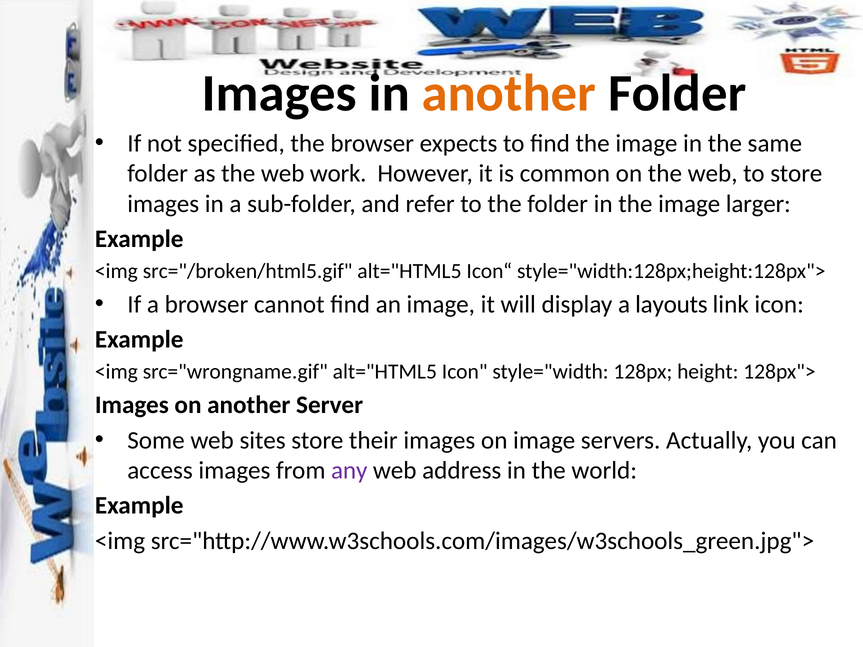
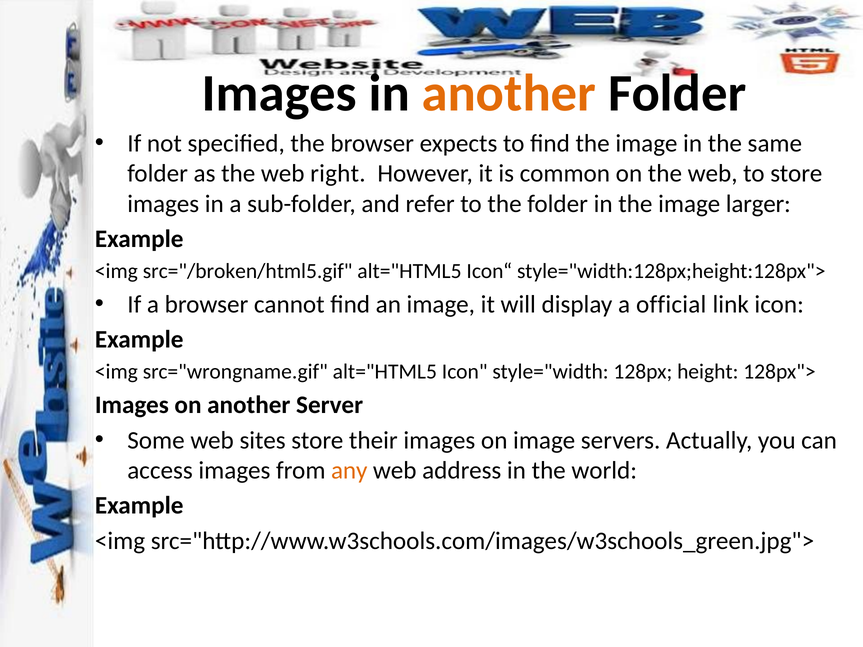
work: work -> right
layouts: layouts -> official
any colour: purple -> orange
